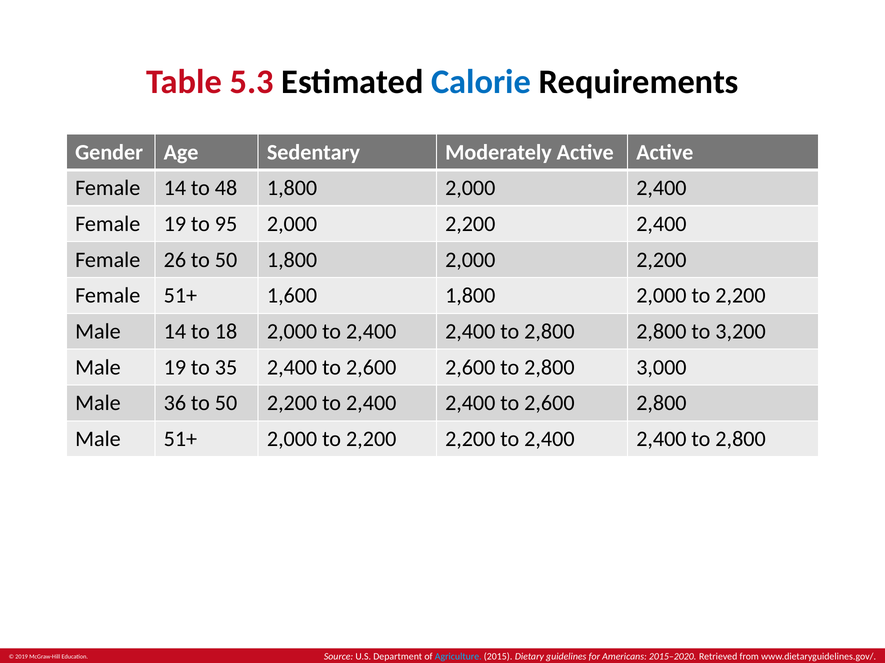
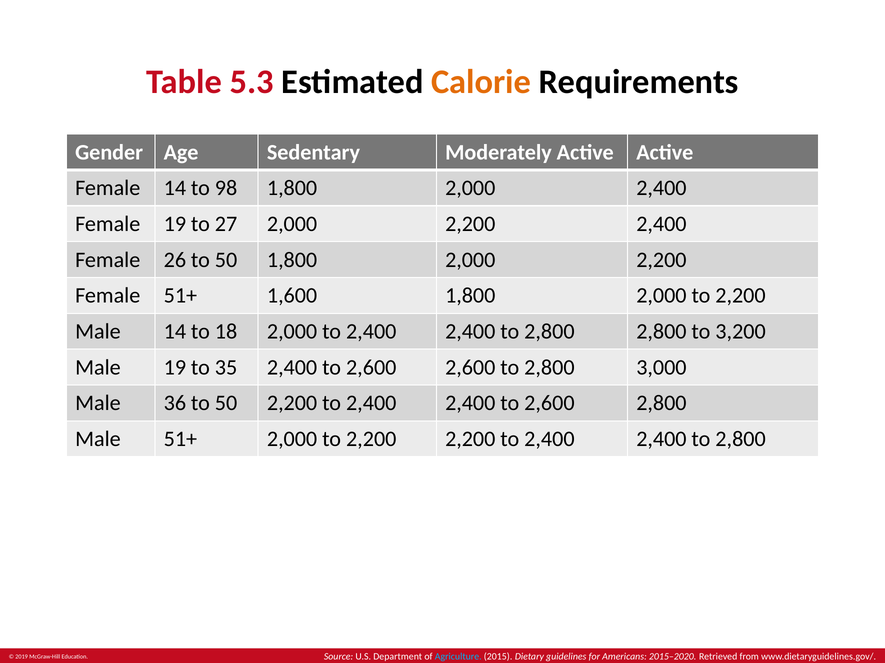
Calorie colour: blue -> orange
48: 48 -> 98
95: 95 -> 27
